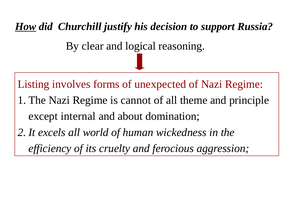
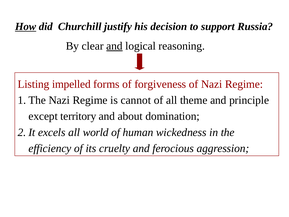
and at (114, 46) underline: none -> present
involves: involves -> impelled
unexpected: unexpected -> forgiveness
internal: internal -> territory
